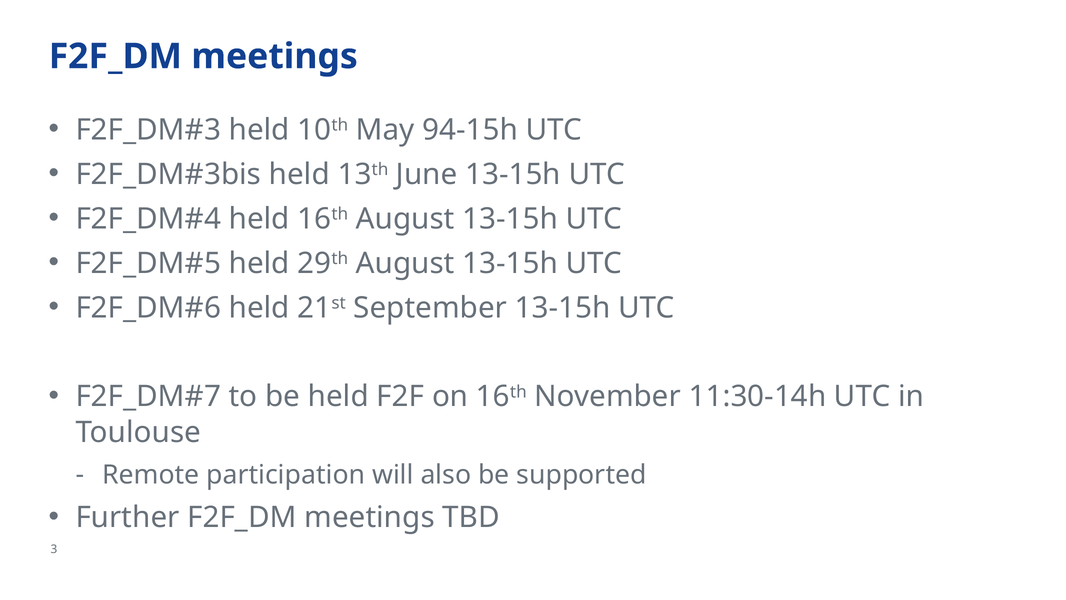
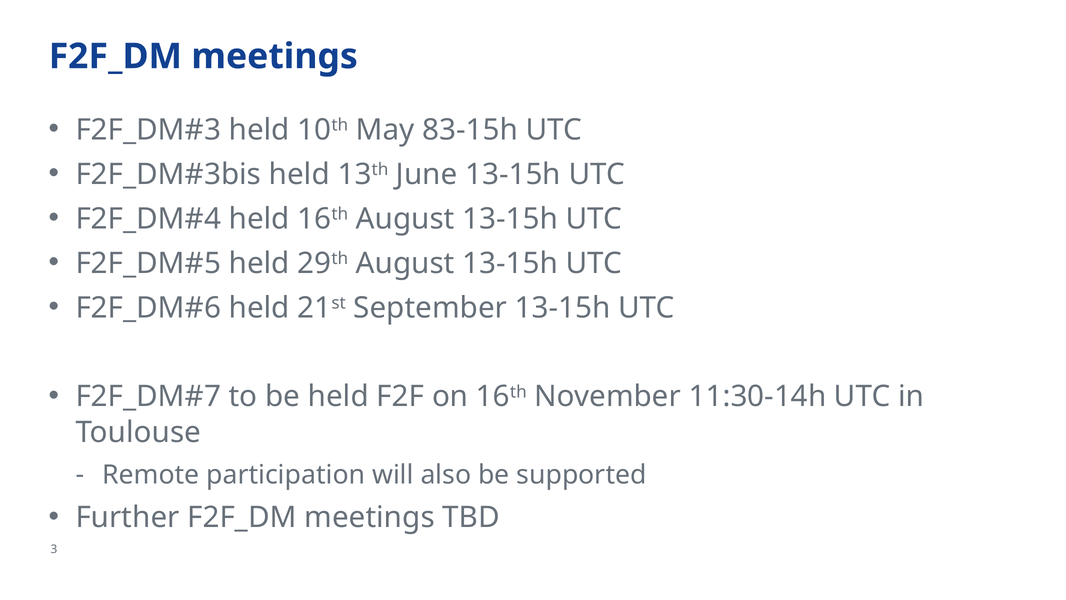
94-15h: 94-15h -> 83-15h
